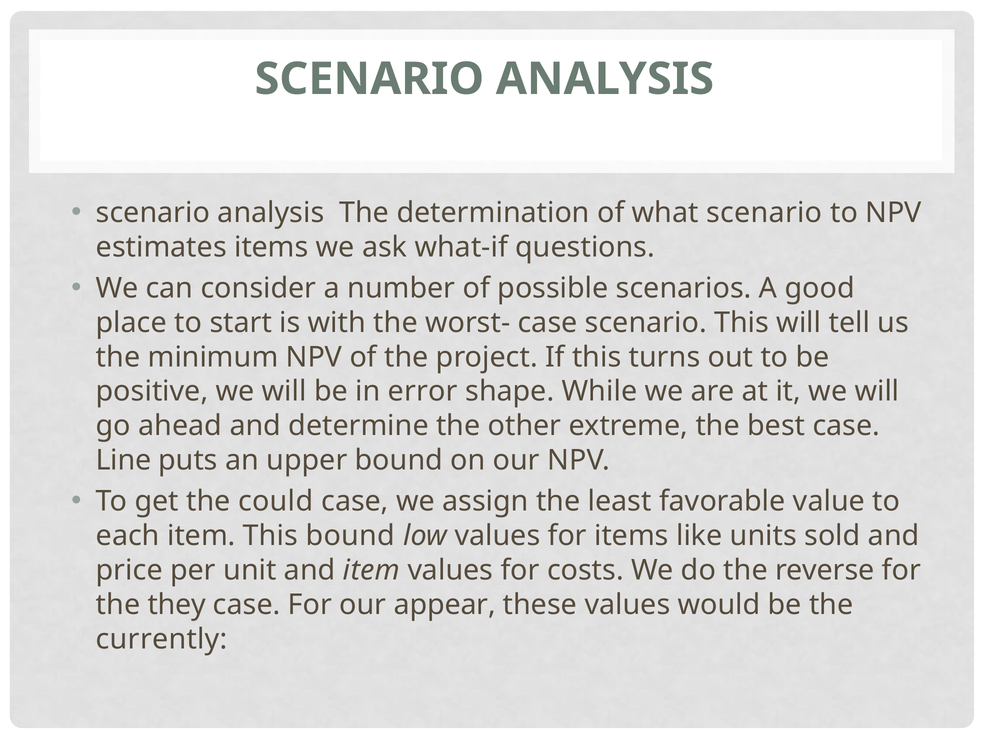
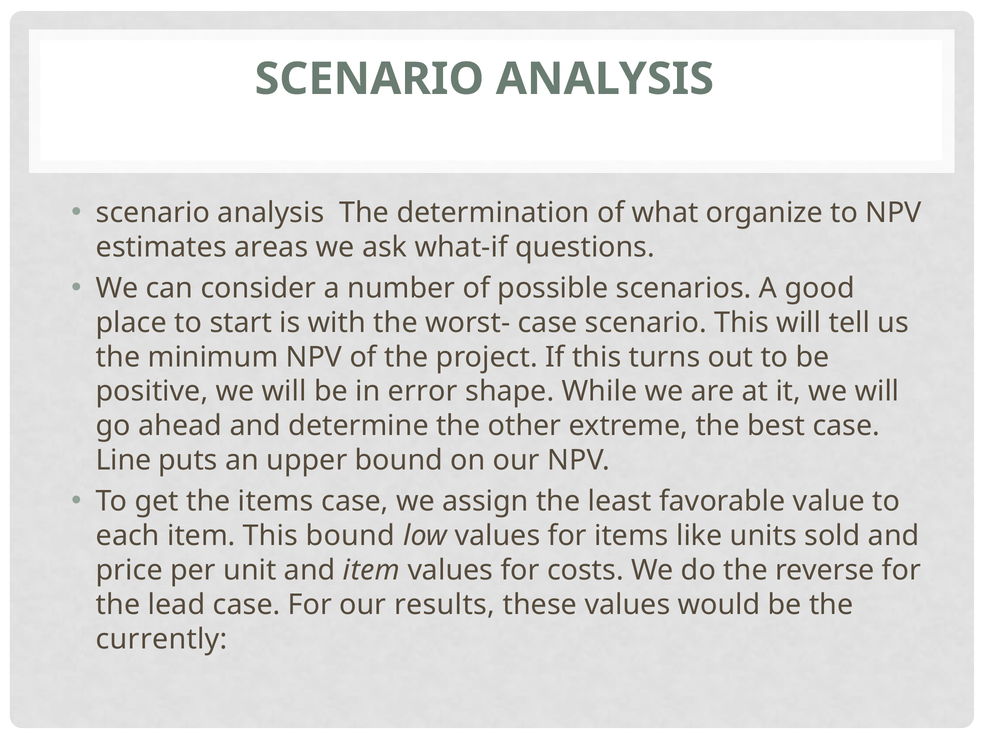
what scenario: scenario -> organize
estimates items: items -> areas
the could: could -> items
they: they -> lead
appear: appear -> results
